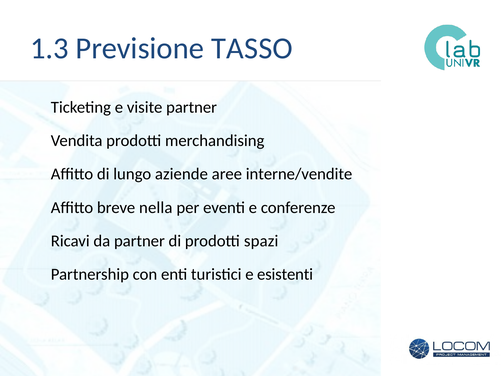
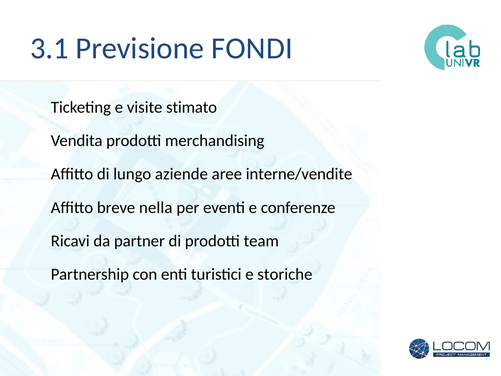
1.3: 1.3 -> 3.1
TASSO: TASSO -> FONDI
visite partner: partner -> stimato
spazi: spazi -> team
esistenti: esistenti -> storiche
